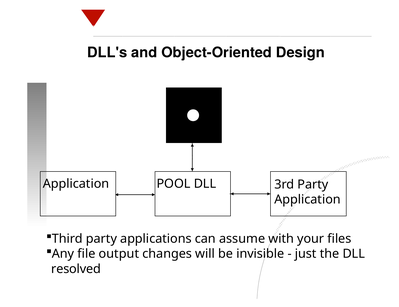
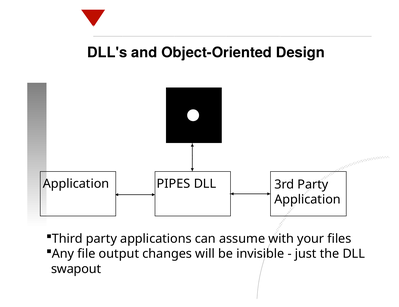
POOL: POOL -> PIPES
resolved: resolved -> swapout
